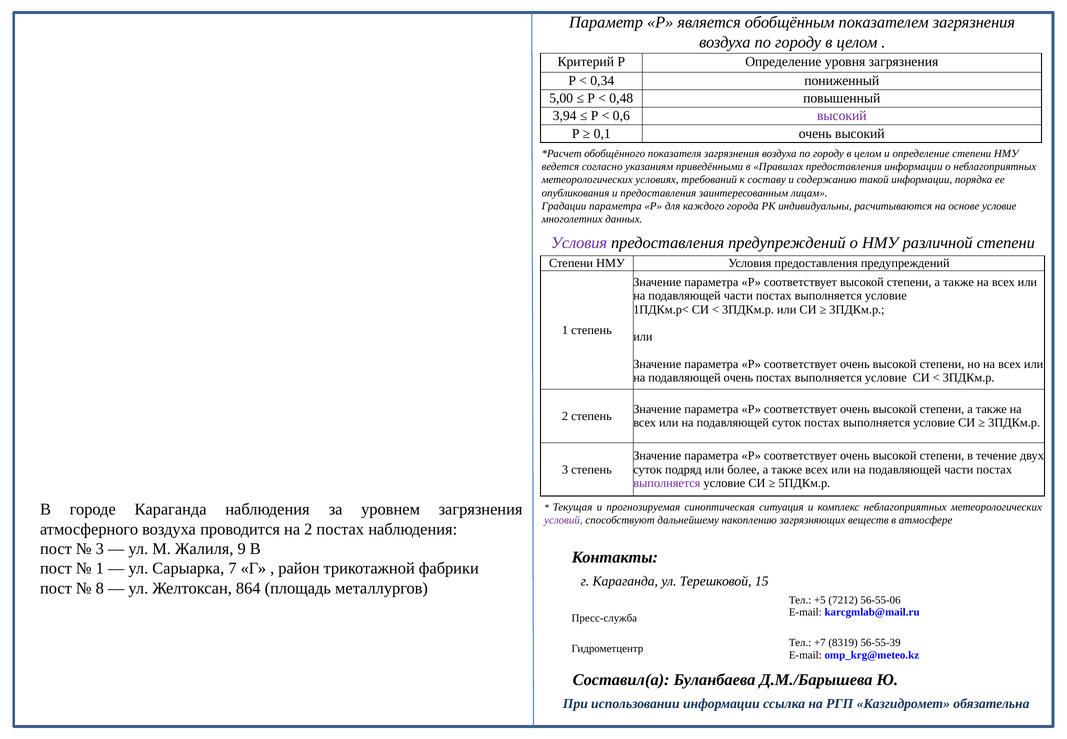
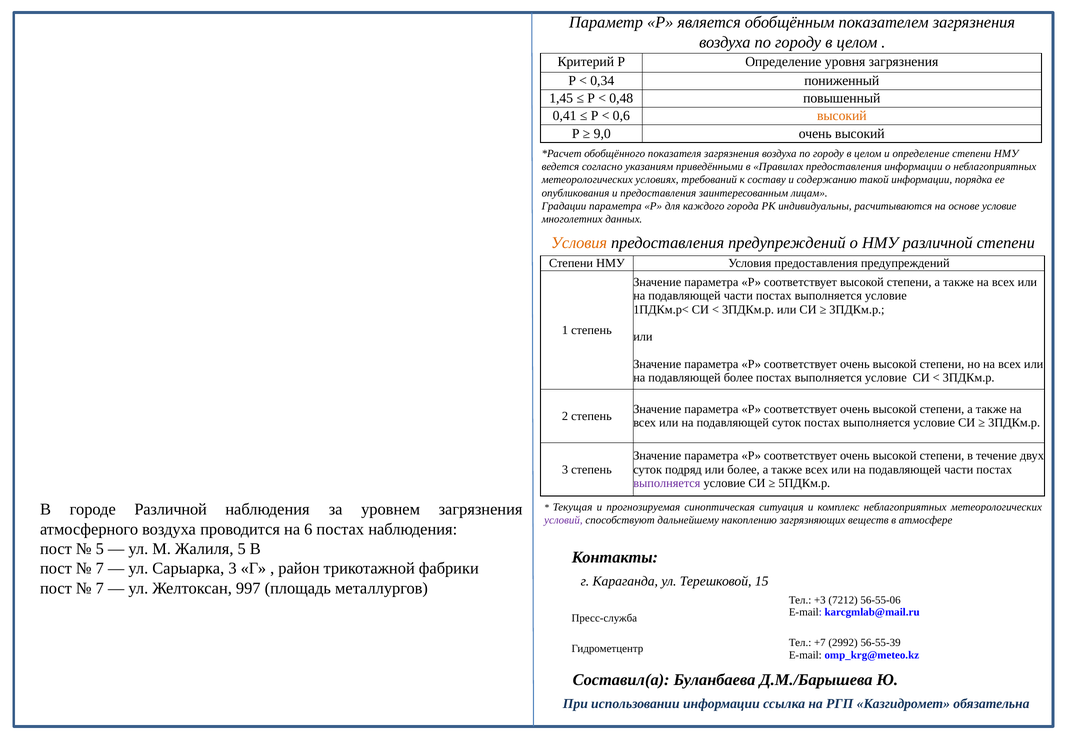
5,00: 5,00 -> 1,45
3,94: 3,94 -> 0,41
высокий at (842, 116) colour: purple -> orange
0,1: 0,1 -> 9,0
Условия at (579, 243) colour: purple -> orange
подавляющей очень: очень -> более
городе Караганда: Караганда -> Различной
на 2: 2 -> 6
3 at (100, 549): 3 -> 5
Жалиля 9: 9 -> 5
1 at (100, 568): 1 -> 7
Сарыарка 7: 7 -> 3
8 at (100, 588): 8 -> 7
864: 864 -> 997
+5: +5 -> +3
8319: 8319 -> 2992
